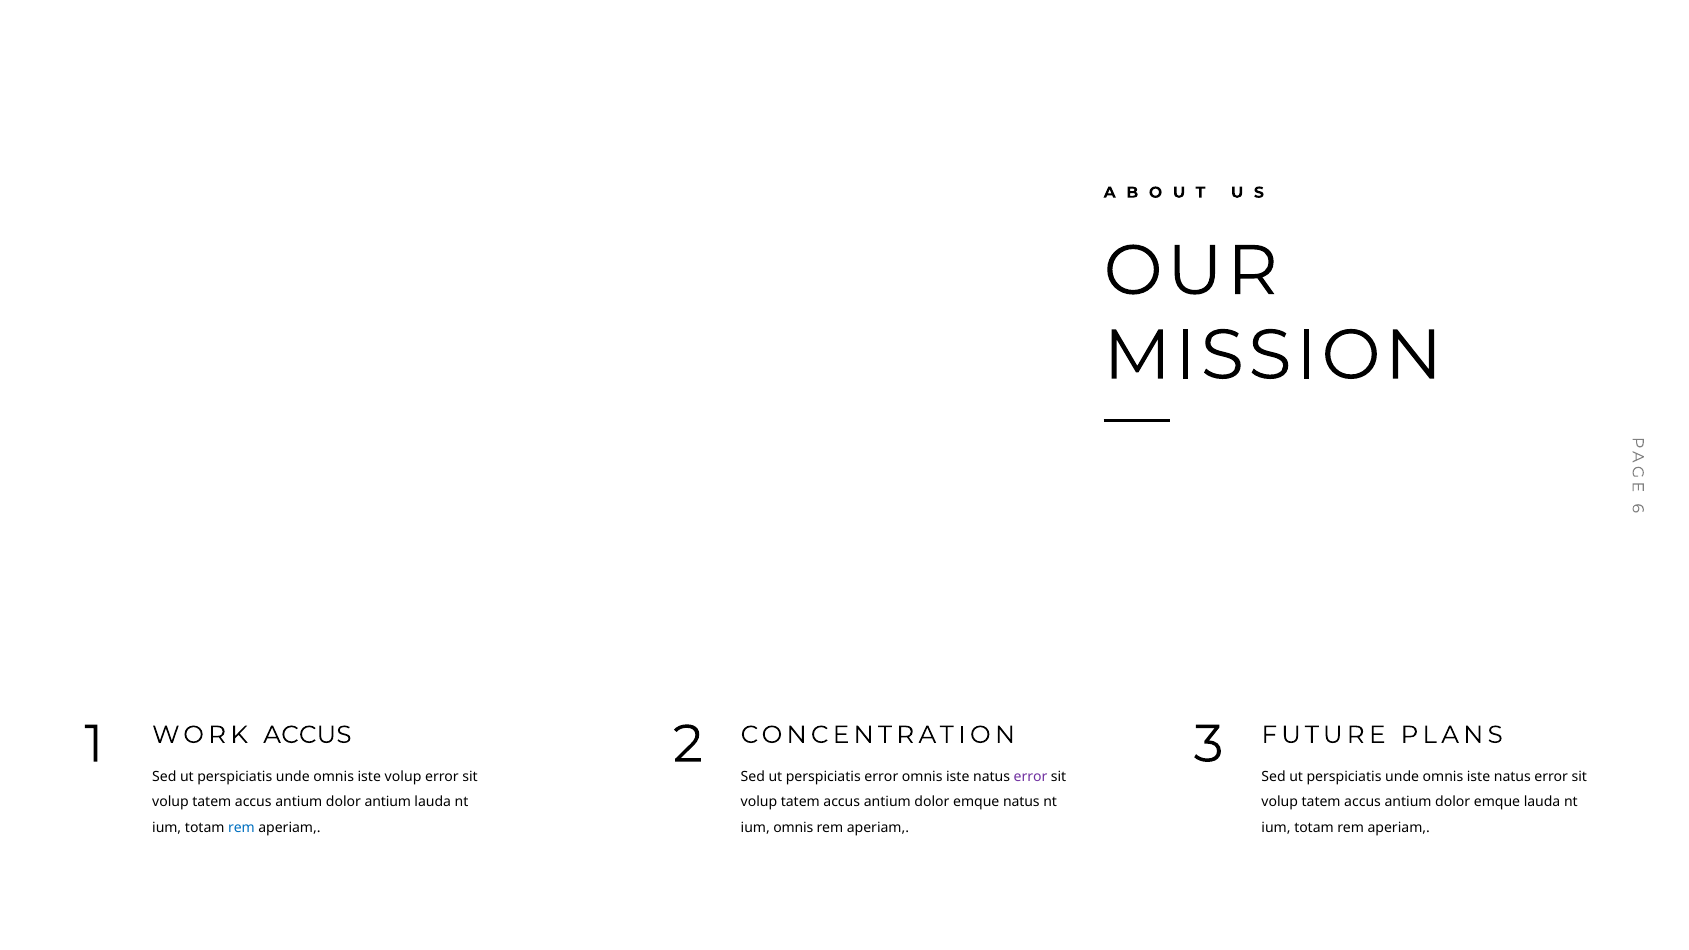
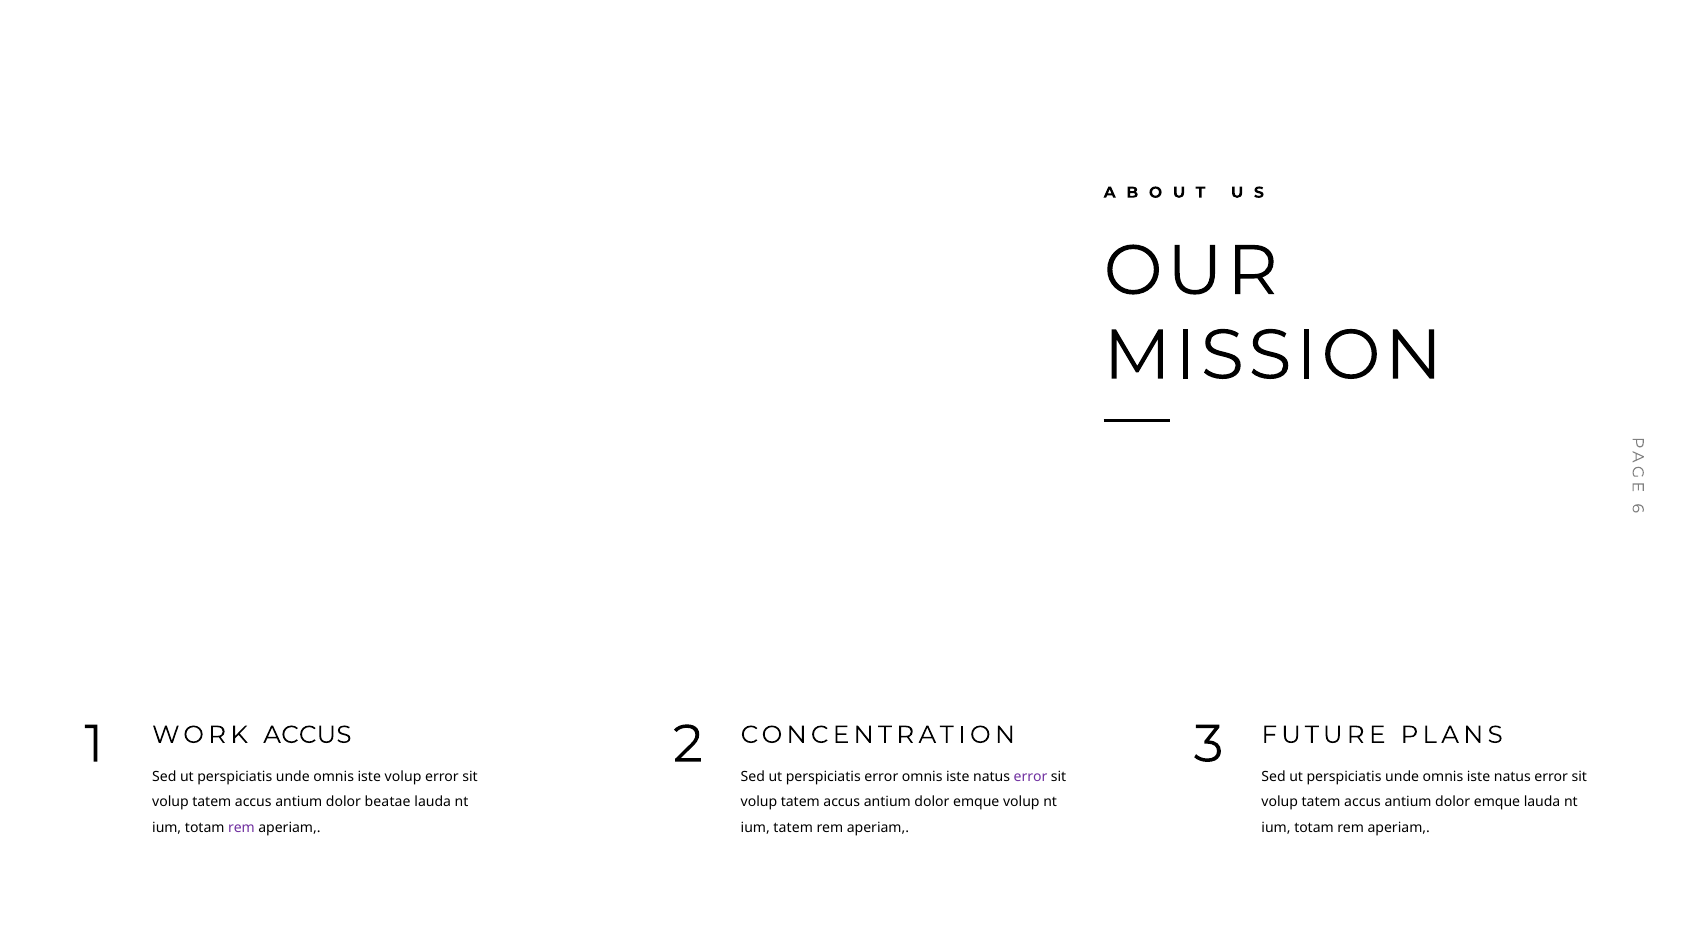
dolor antium: antium -> beatae
emque natus: natus -> volup
rem at (242, 828) colour: blue -> purple
ium omnis: omnis -> tatem
